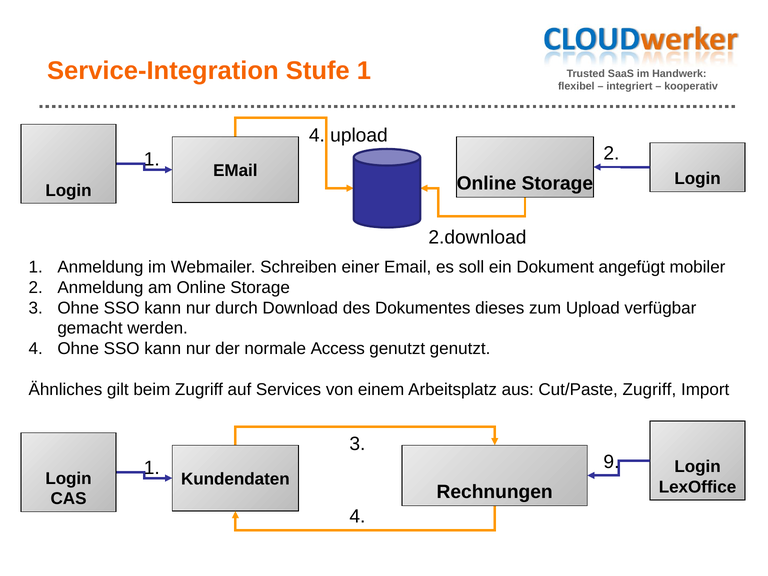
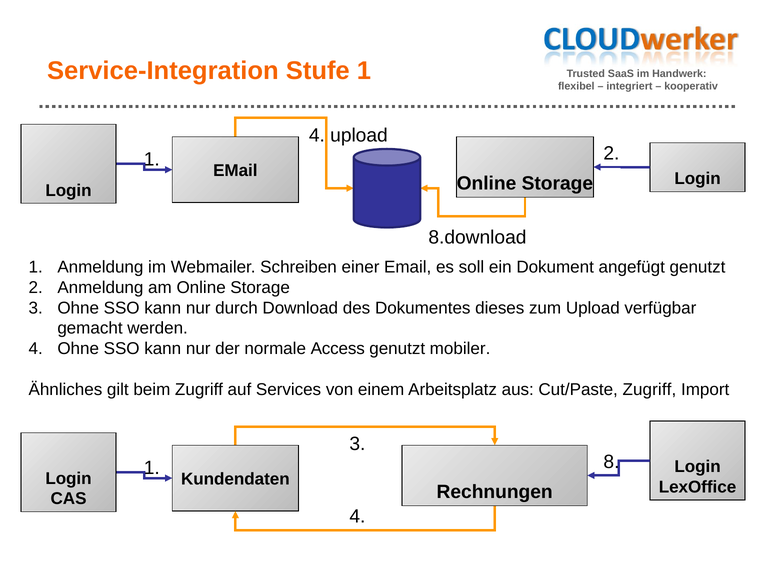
2.download: 2.download -> 8.download
angefügt mobiler: mobiler -> genutzt
genutzt genutzt: genutzt -> mobiler
9: 9 -> 8
